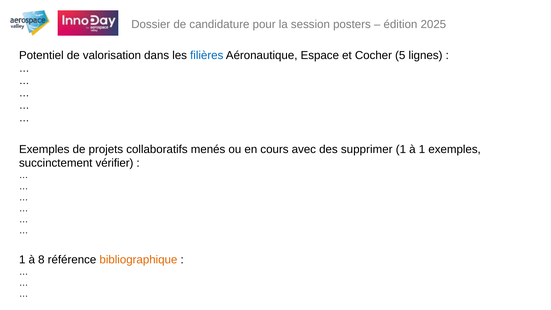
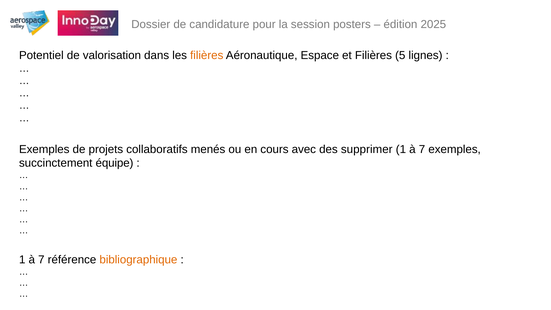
filières at (207, 55) colour: blue -> orange
et Cocher: Cocher -> Filières
1 at (422, 149): 1 -> 7
vérifier: vérifier -> équipe
8 at (41, 260): 8 -> 7
